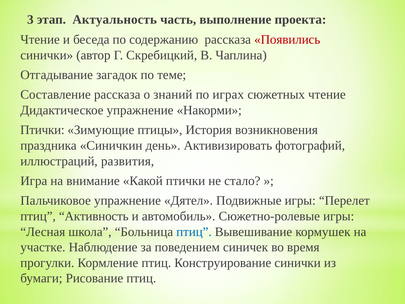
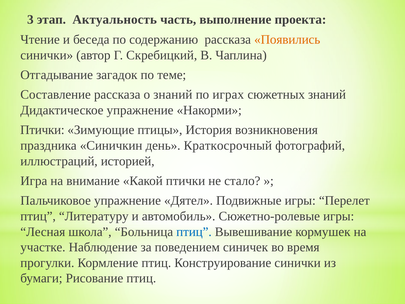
Появились colour: red -> orange
сюжетных чтение: чтение -> знаний
Активизировать: Активизировать -> Краткосрочный
развития: развития -> историей
Активность: Активность -> Литературу
